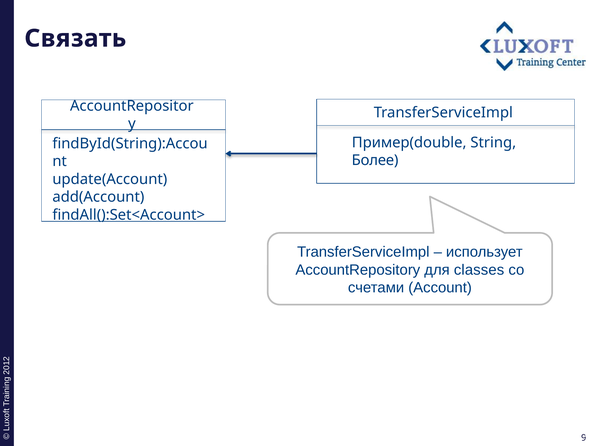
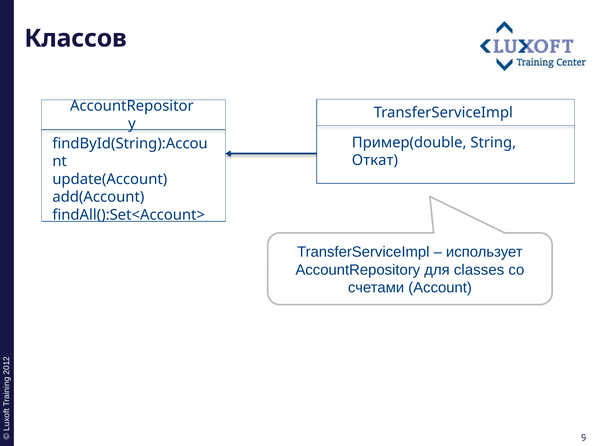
Связать: Связать -> Классов
Более: Более -> Откат
